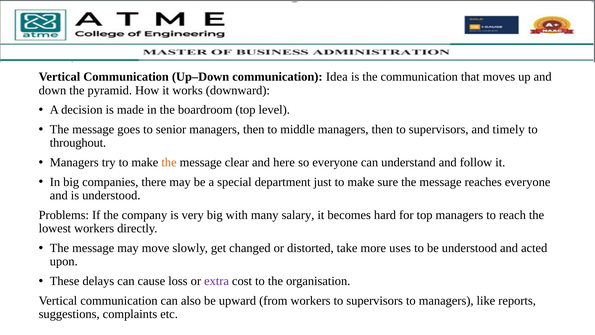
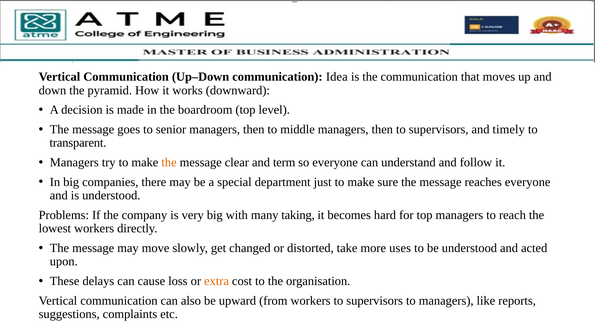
throughout: throughout -> transparent
here: here -> term
salary: salary -> taking
extra colour: purple -> orange
